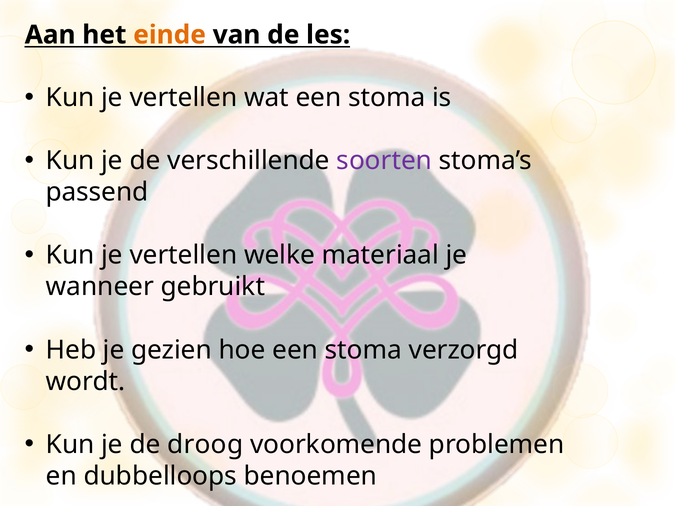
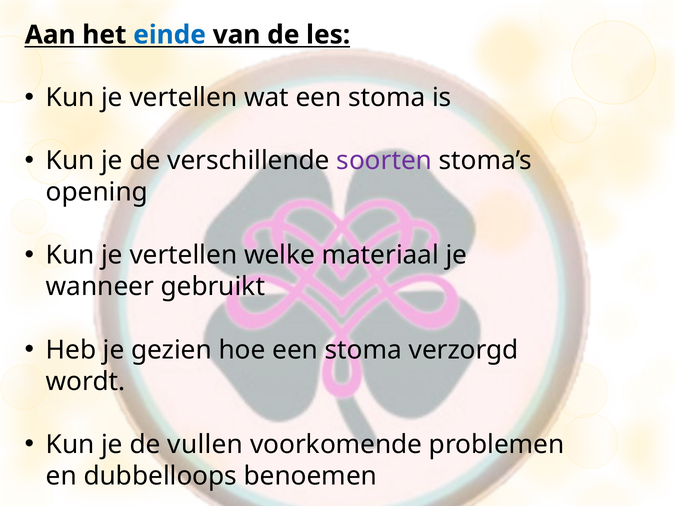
einde colour: orange -> blue
passend: passend -> opening
droog: droog -> vullen
